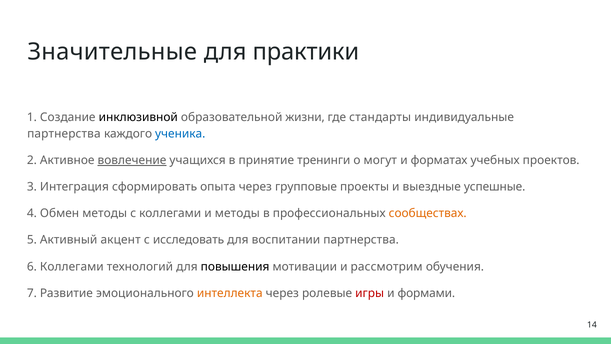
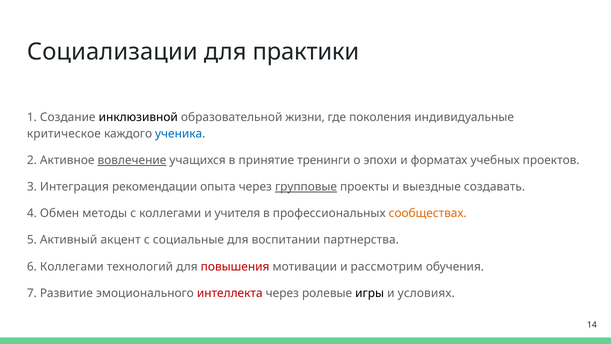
Значительные: Значительные -> Социализации
стандарты: стандарты -> поколения
партнерства at (64, 134): партнерства -> критическое
могут: могут -> эпохи
сформировать: сформировать -> рекомендации
групповые underline: none -> present
успешные: успешные -> создавать
и методы: методы -> учителя
исследовать: исследовать -> социальные
повышения colour: black -> red
интеллекта colour: orange -> red
игры colour: red -> black
формами: формами -> условиях
